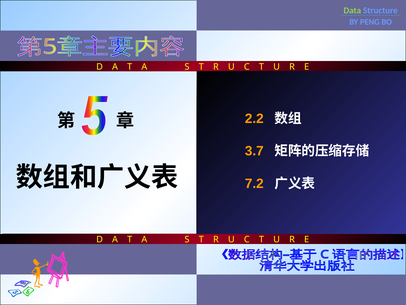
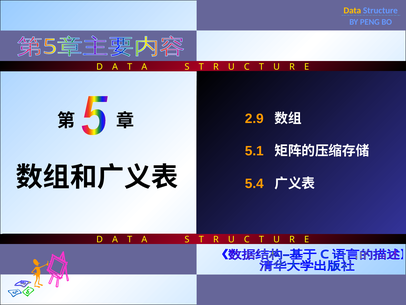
Data colour: light green -> yellow
2.2: 2.2 -> 2.9
3.7: 3.7 -> 5.1
7.2: 7.2 -> 5.4
